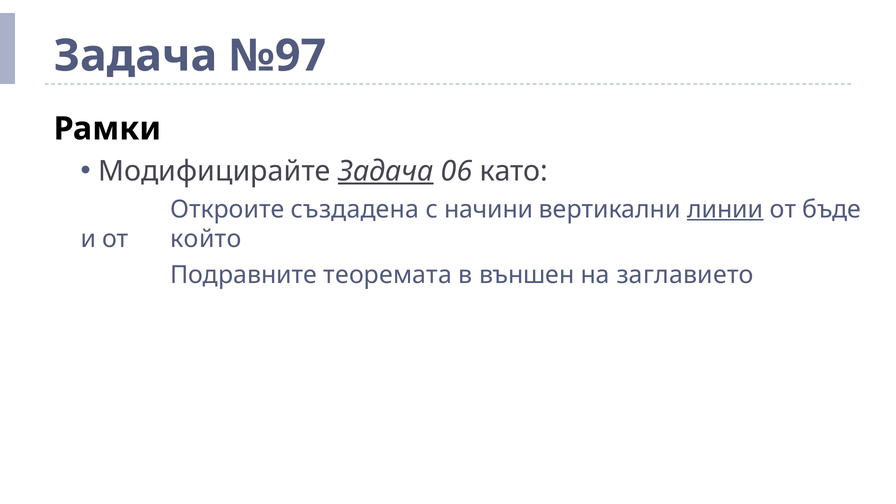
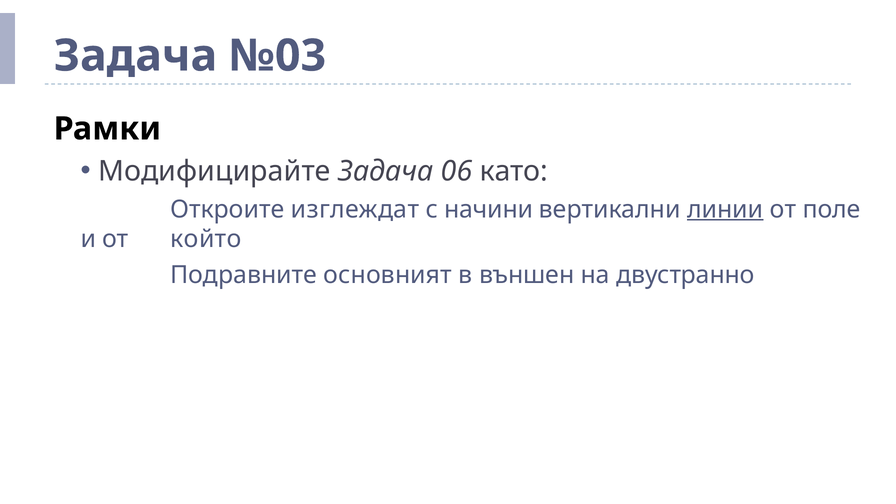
№97: №97 -> №03
Задача at (386, 171) underline: present -> none
създадена: създадена -> изглеждат
бъде: бъде -> поле
теоремата: теоремата -> основният
заглавието: заглавието -> двустранно
